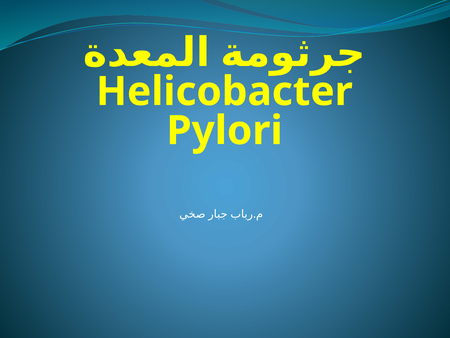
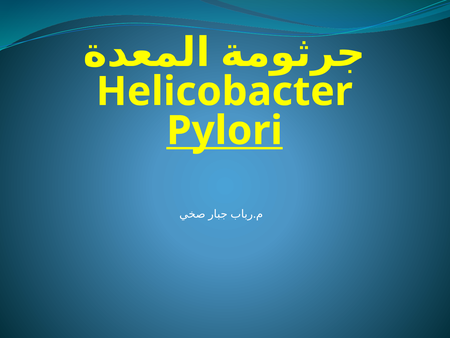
Pylori underline: none -> present
